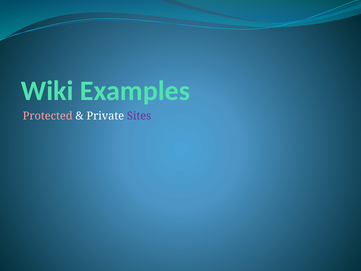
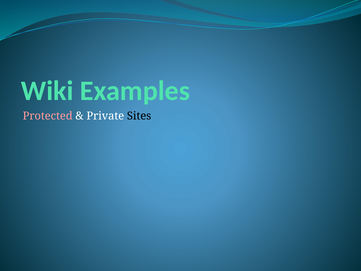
Sites colour: purple -> black
